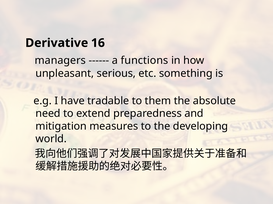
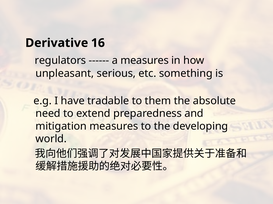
managers: managers -> regulators
a functions: functions -> measures
